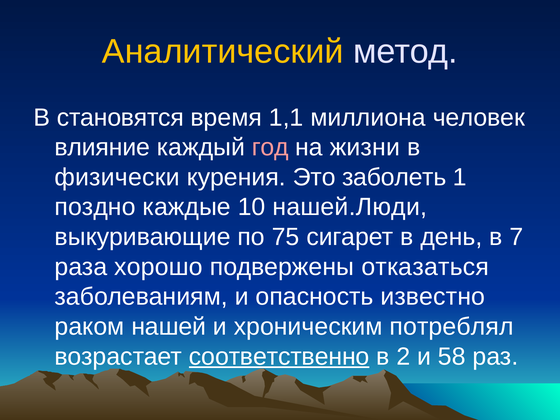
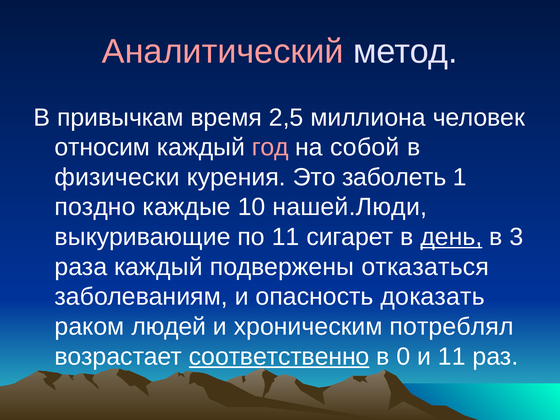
Аналитический colour: yellow -> pink
становятся: становятся -> привычкам
1,1: 1,1 -> 2,5
влияние: влияние -> относим
жизни: жизни -> собой
по 75: 75 -> 11
день underline: none -> present
7: 7 -> 3
раза хорошо: хорошо -> каждый
известно: известно -> доказать
нашей: нашей -> людей
2: 2 -> 0
и 58: 58 -> 11
